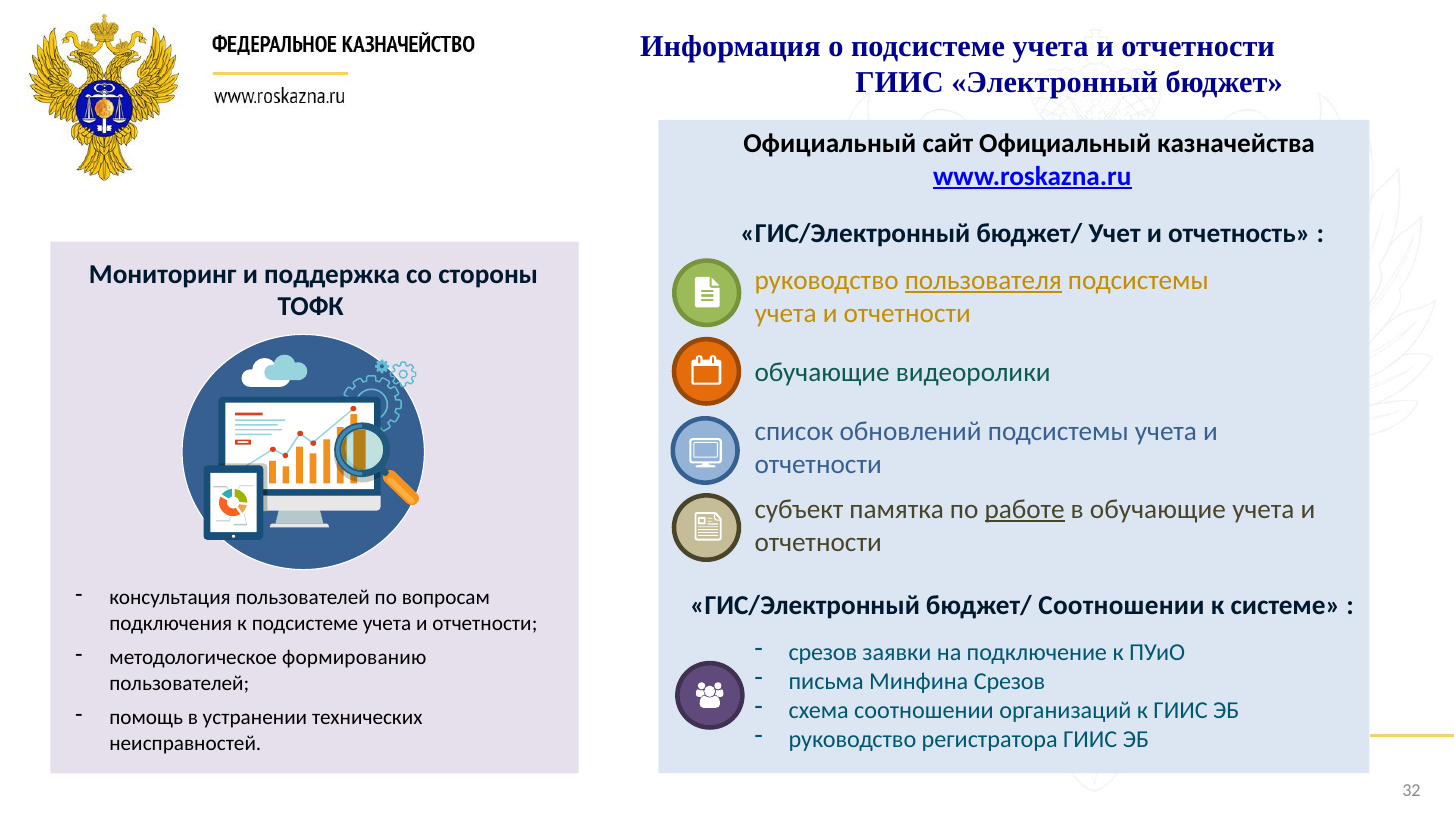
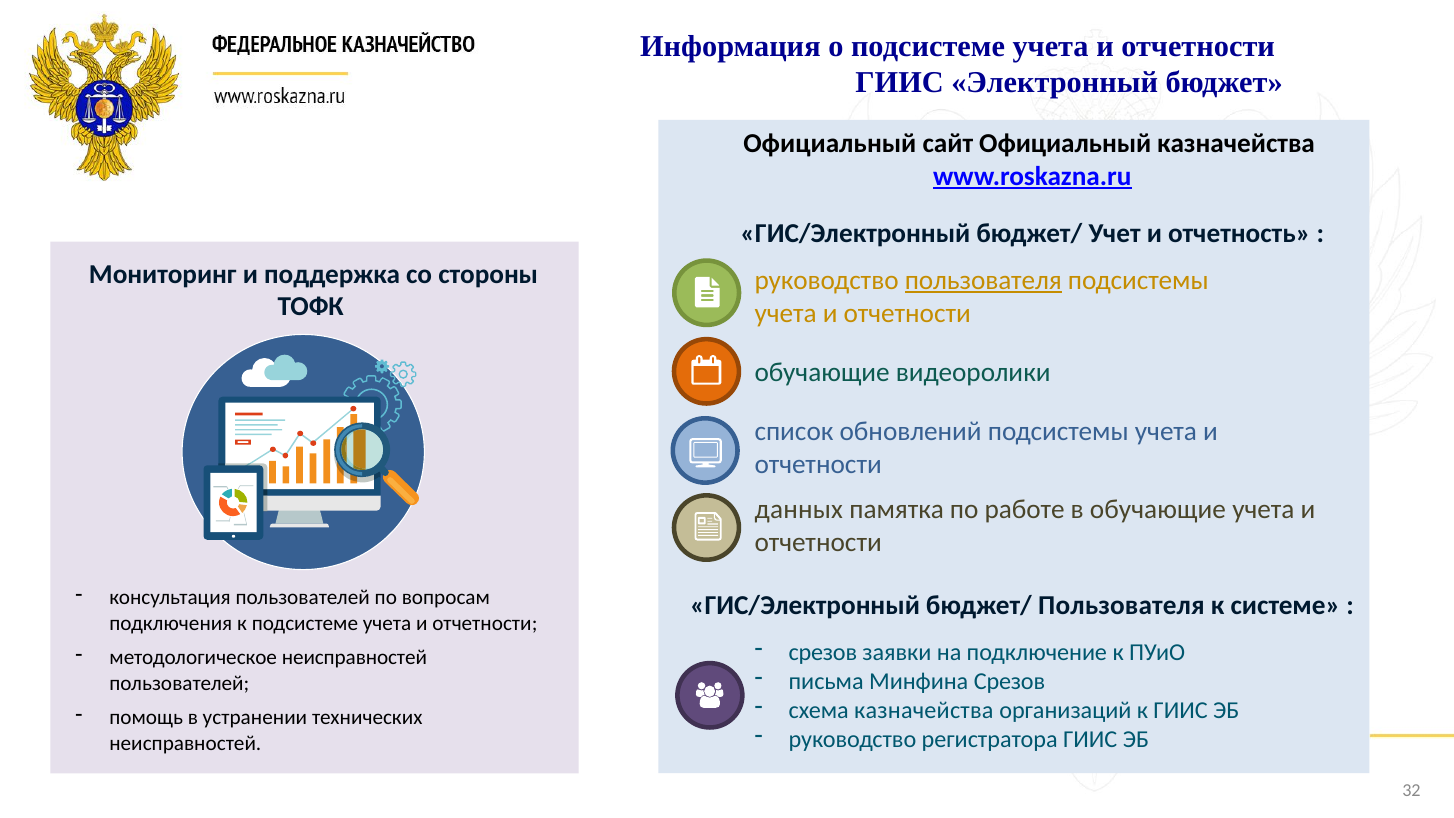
субъект: субъект -> данных
работе underline: present -> none
бюджет/ Соотношении: Соотношении -> Пользователя
методологическое формированию: формированию -> неисправностей
схема соотношении: соотношении -> казначейства
